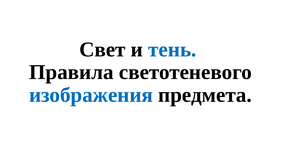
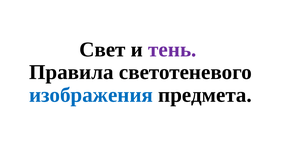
тень colour: blue -> purple
